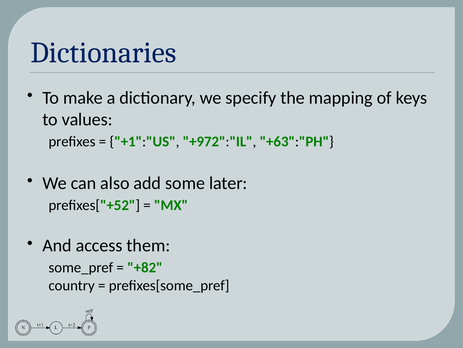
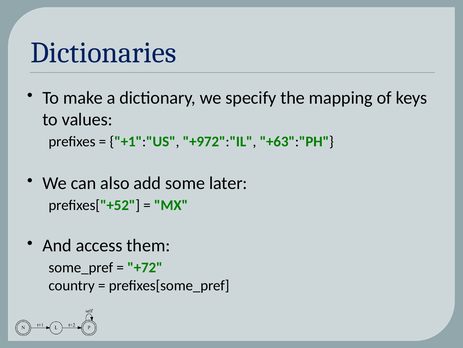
+82: +82 -> +72
